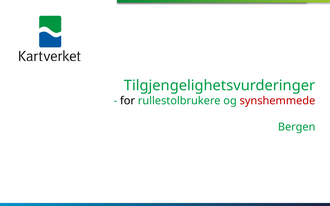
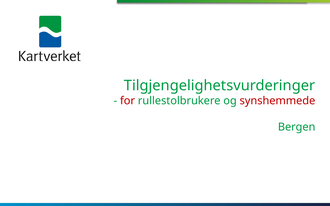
for colour: black -> red
